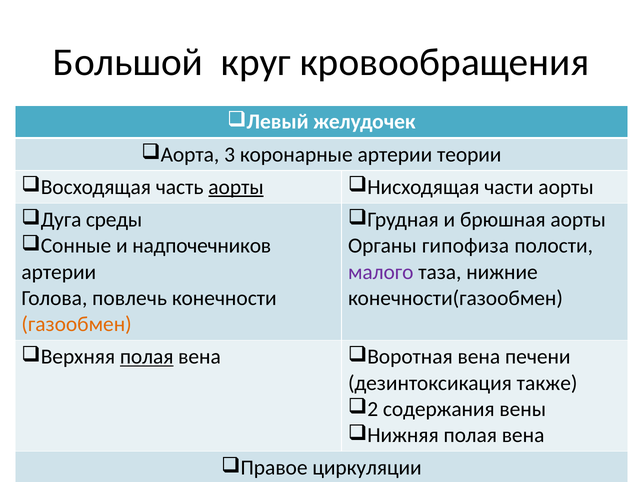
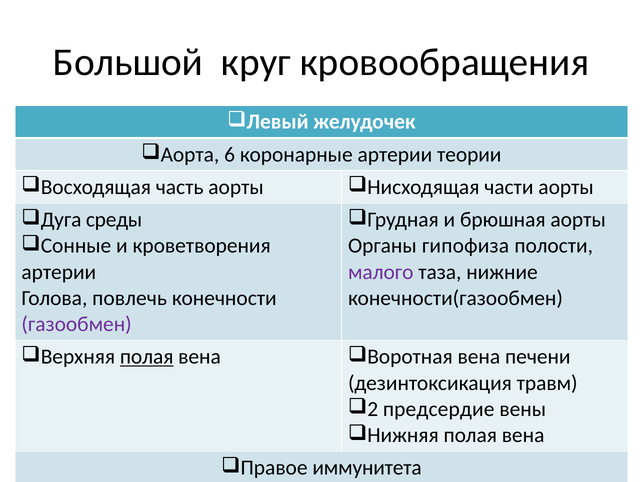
3: 3 -> 6
аорты at (236, 187) underline: present -> none
надпочечников: надпочечников -> кроветворения
газообмен colour: orange -> purple
также: также -> травм
содержания: содержания -> предсердие
циркуляции: циркуляции -> иммунитета
